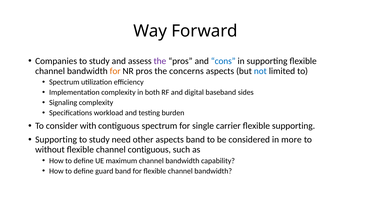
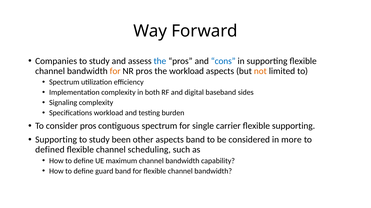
the at (160, 61) colour: purple -> blue
the concerns: concerns -> workload
not colour: blue -> orange
consider with: with -> pros
need: need -> been
without: without -> defined
channel contiguous: contiguous -> scheduling
